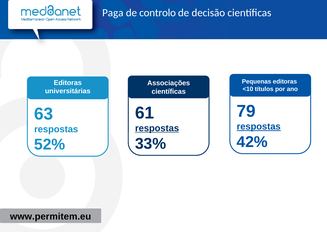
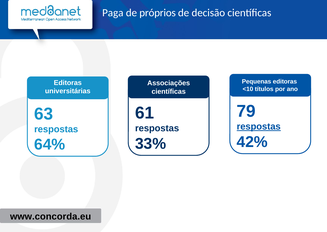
controlo: controlo -> próprios
respostas at (157, 128) underline: present -> none
52%: 52% -> 64%
www.permitem.eu: www.permitem.eu -> www.concorda.eu
